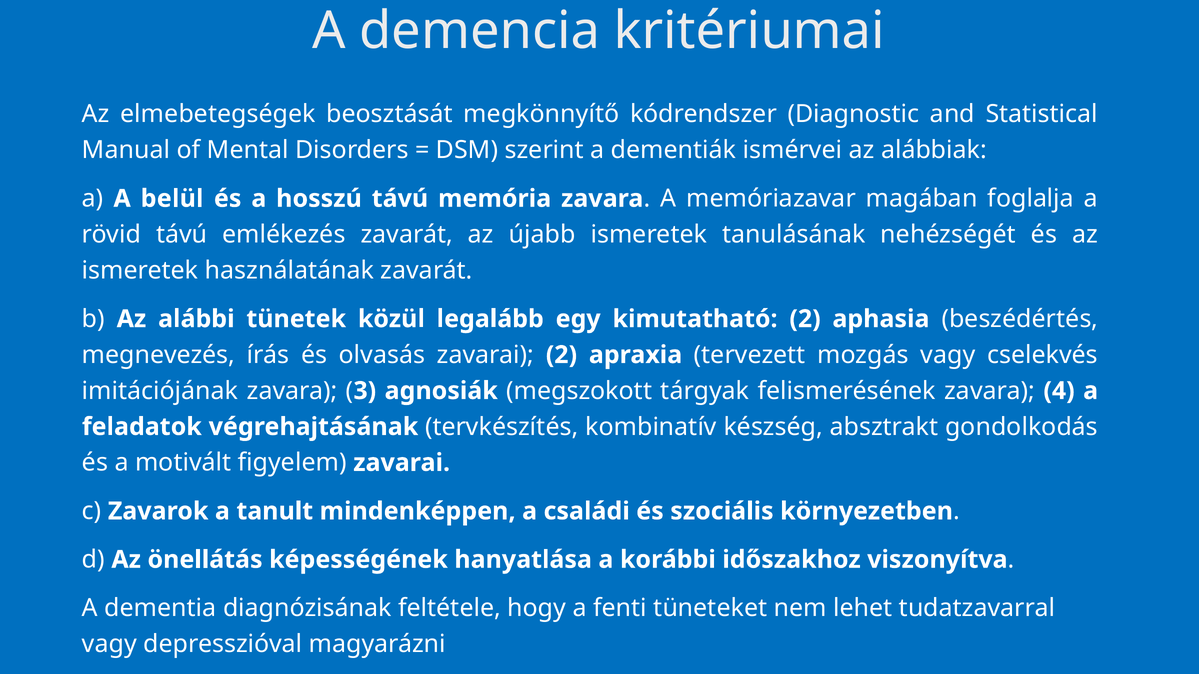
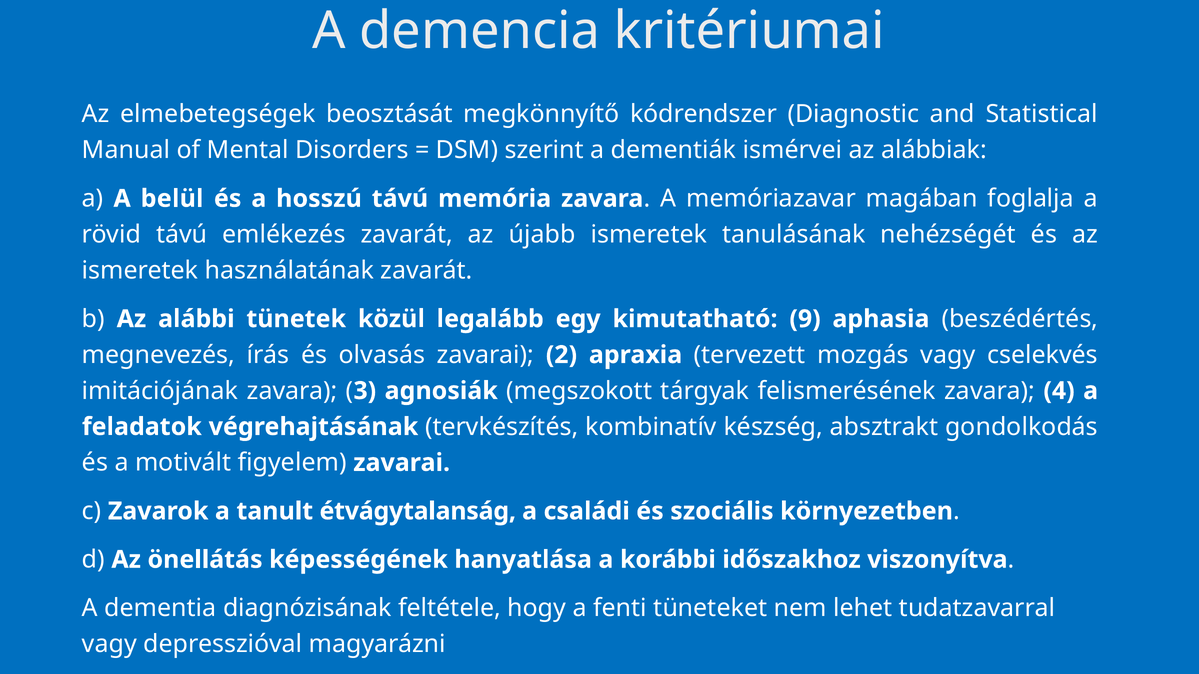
kimutatható 2: 2 -> 9
mindenképpen: mindenképpen -> étvágytalanság
